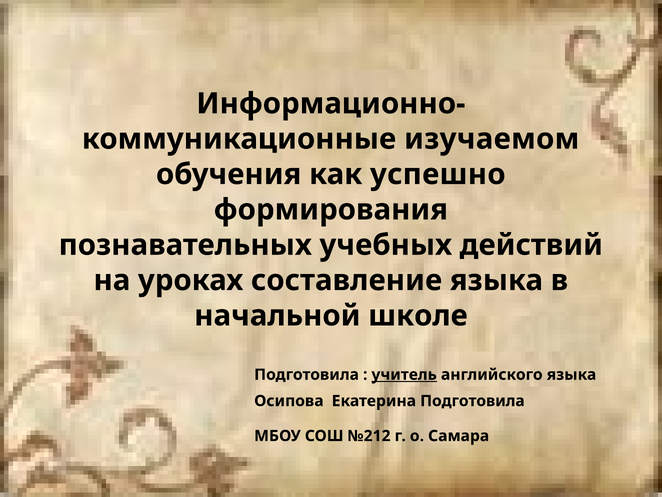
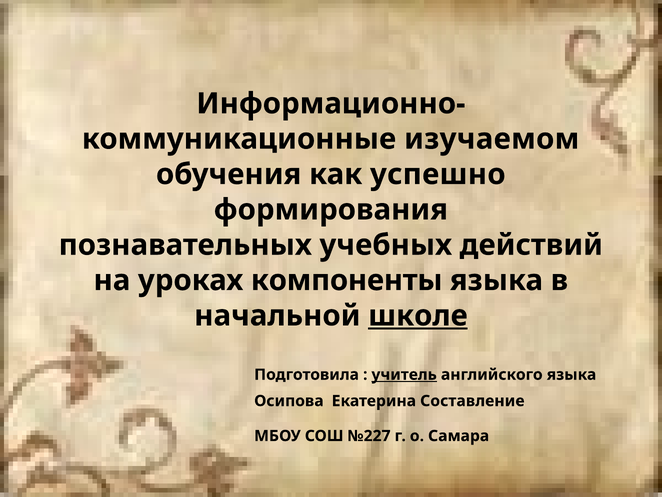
составление: составление -> компоненты
школе underline: none -> present
Екатерина Подготовила: Подготовила -> Составление
№212: №212 -> №227
